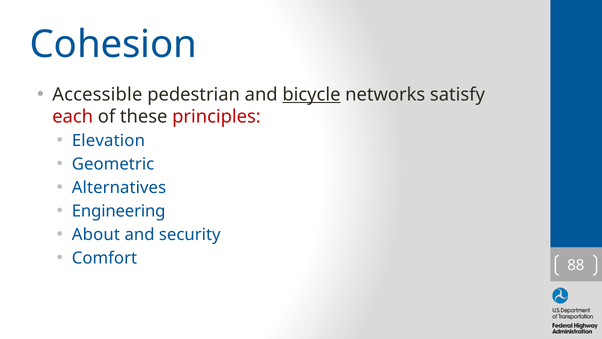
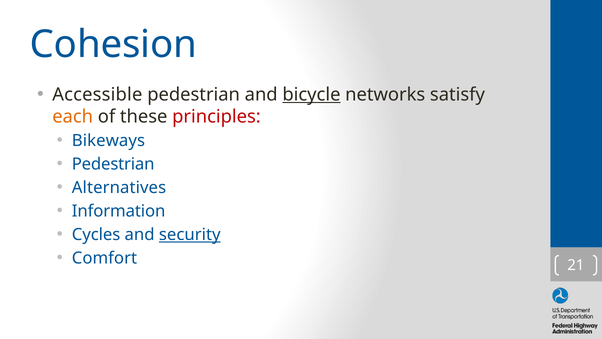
each colour: red -> orange
Elevation: Elevation -> Bikeways
Geometric at (113, 164): Geometric -> Pedestrian
Engineering: Engineering -> Information
About: About -> Cycles
security underline: none -> present
88: 88 -> 21
